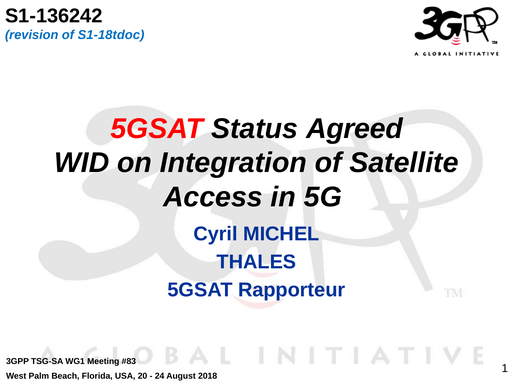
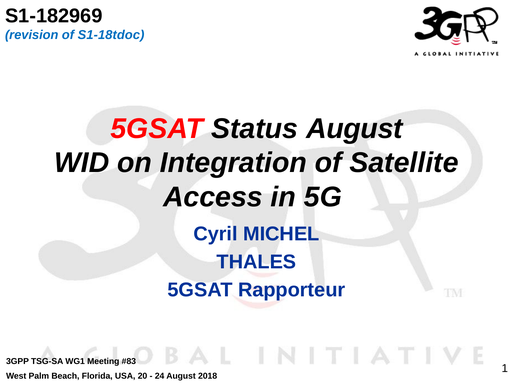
S1-136242: S1-136242 -> S1-182969
Status Agreed: Agreed -> August
